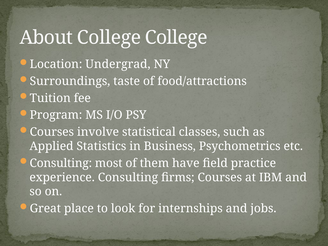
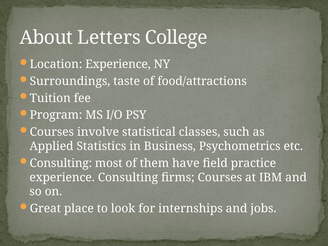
About College: College -> Letters
Location Undergrad: Undergrad -> Experience
